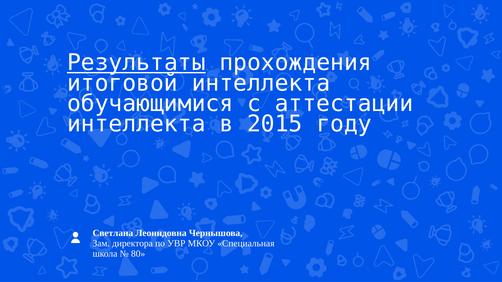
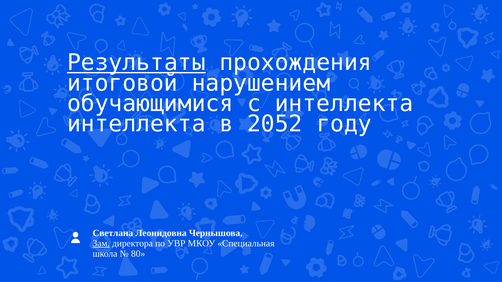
итоговой интеллекта: интеллекта -> нарушением
с аттестации: аттестации -> интеллекта
2015: 2015 -> 2052
Зам underline: none -> present
